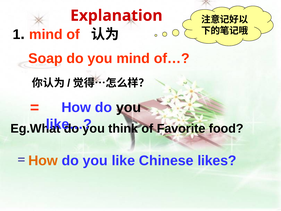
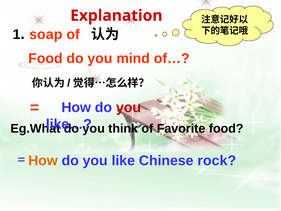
mind at (46, 34): mind -> soap
Soap at (45, 58): Soap -> Food
you at (129, 107) colour: black -> red
likes: likes -> rock
